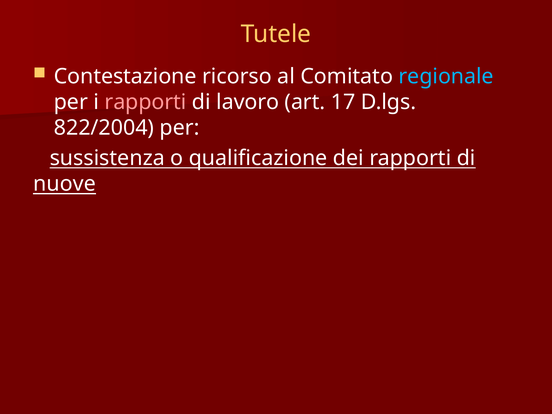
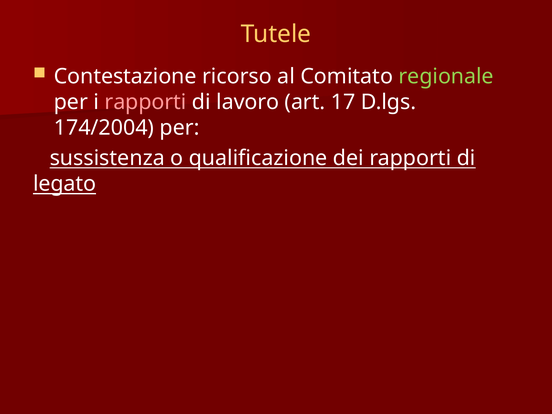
regionale colour: light blue -> light green
822/2004: 822/2004 -> 174/2004
nuove: nuove -> legato
